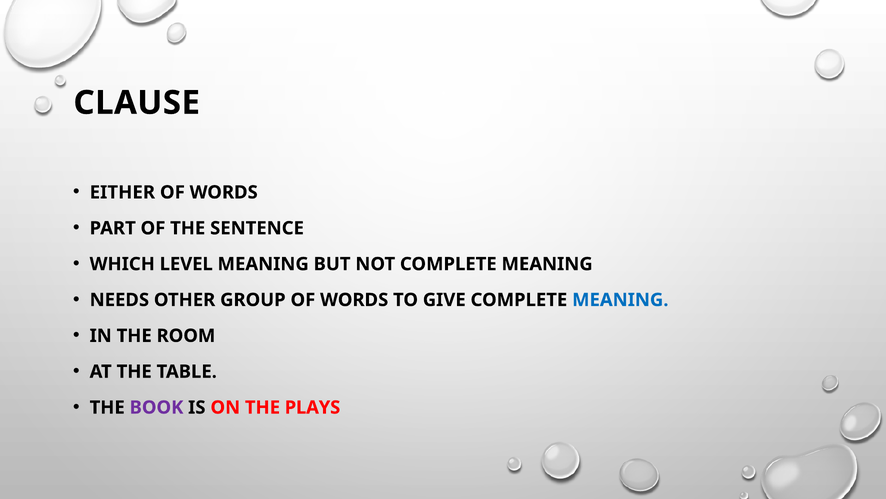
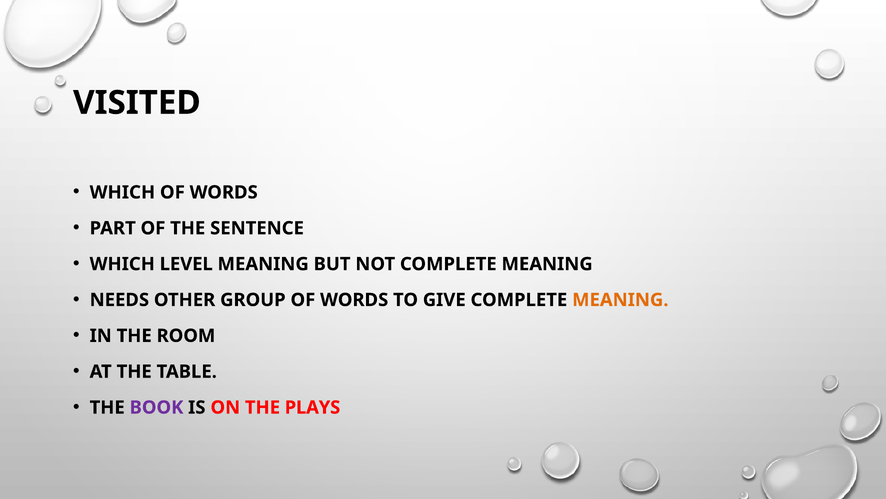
CLAUSE: CLAUSE -> VISITED
EITHER at (122, 192): EITHER -> WHICH
MEANING at (620, 300) colour: blue -> orange
